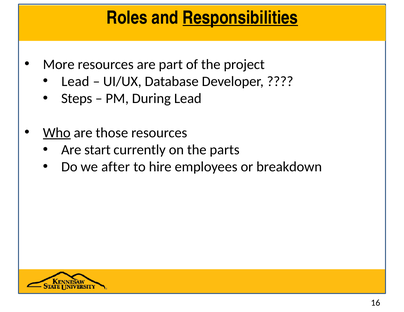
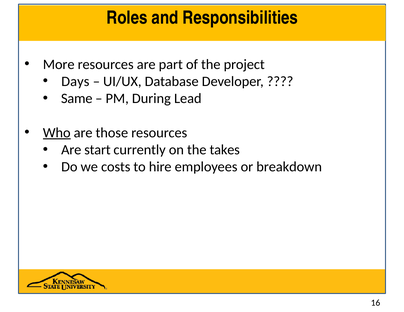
Responsibilities underline: present -> none
Lead at (75, 81): Lead -> Days
Steps: Steps -> Same
parts: parts -> takes
after: after -> costs
